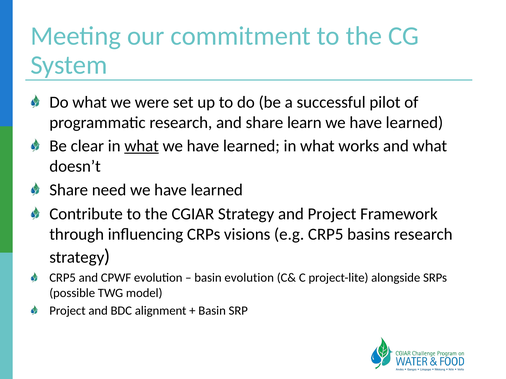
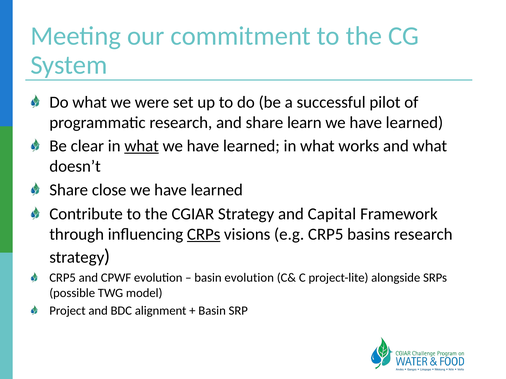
need: need -> close
and Project: Project -> Capital
CRPs underline: none -> present
